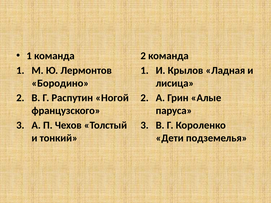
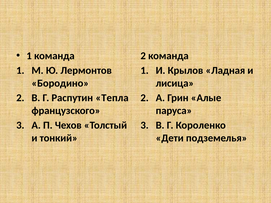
Ногой: Ногой -> Тепла
